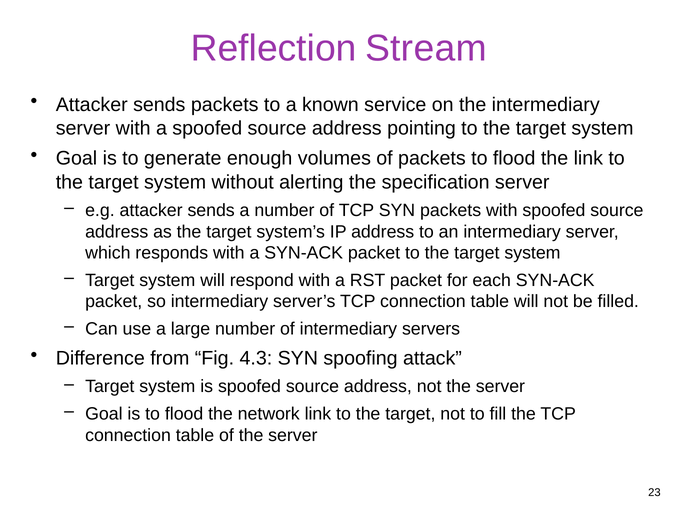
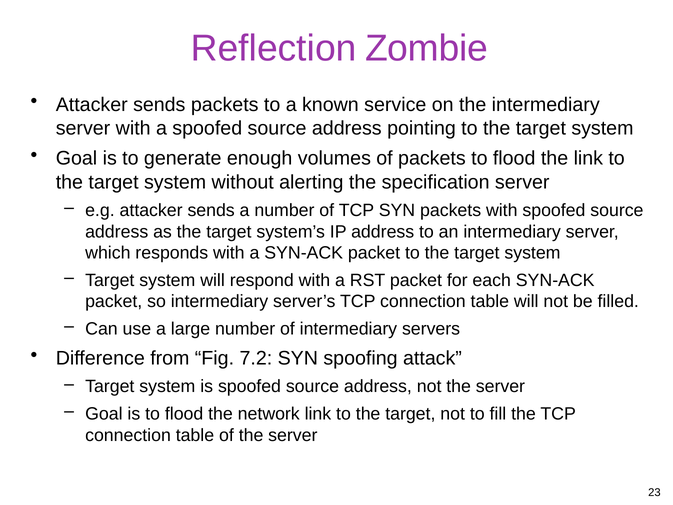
Stream: Stream -> Zombie
4.3: 4.3 -> 7.2
